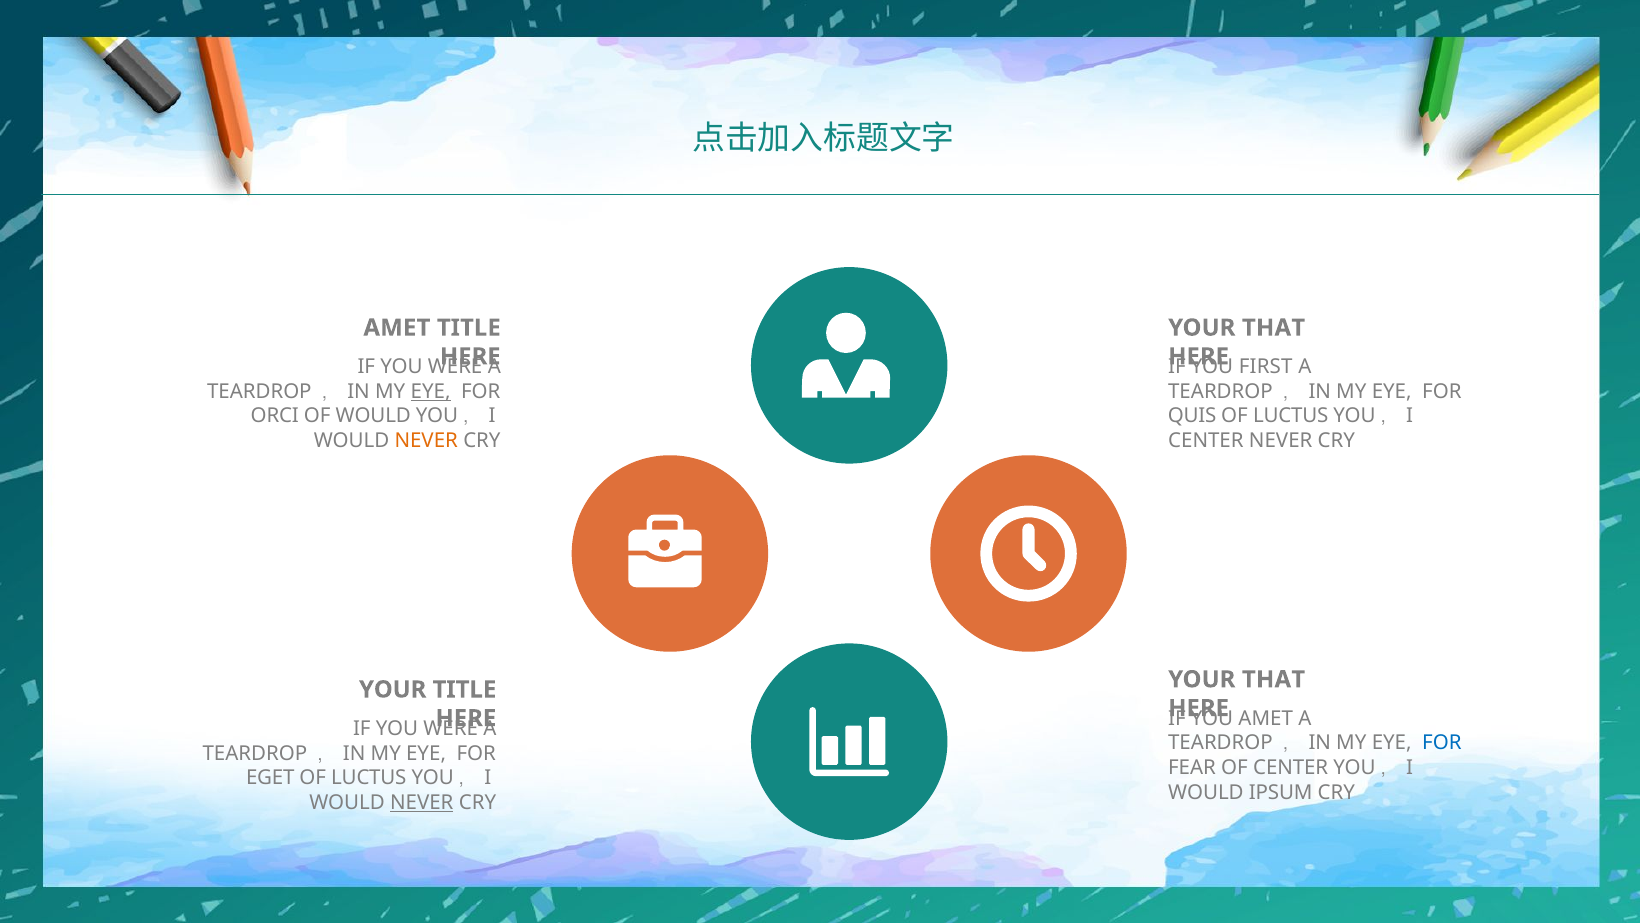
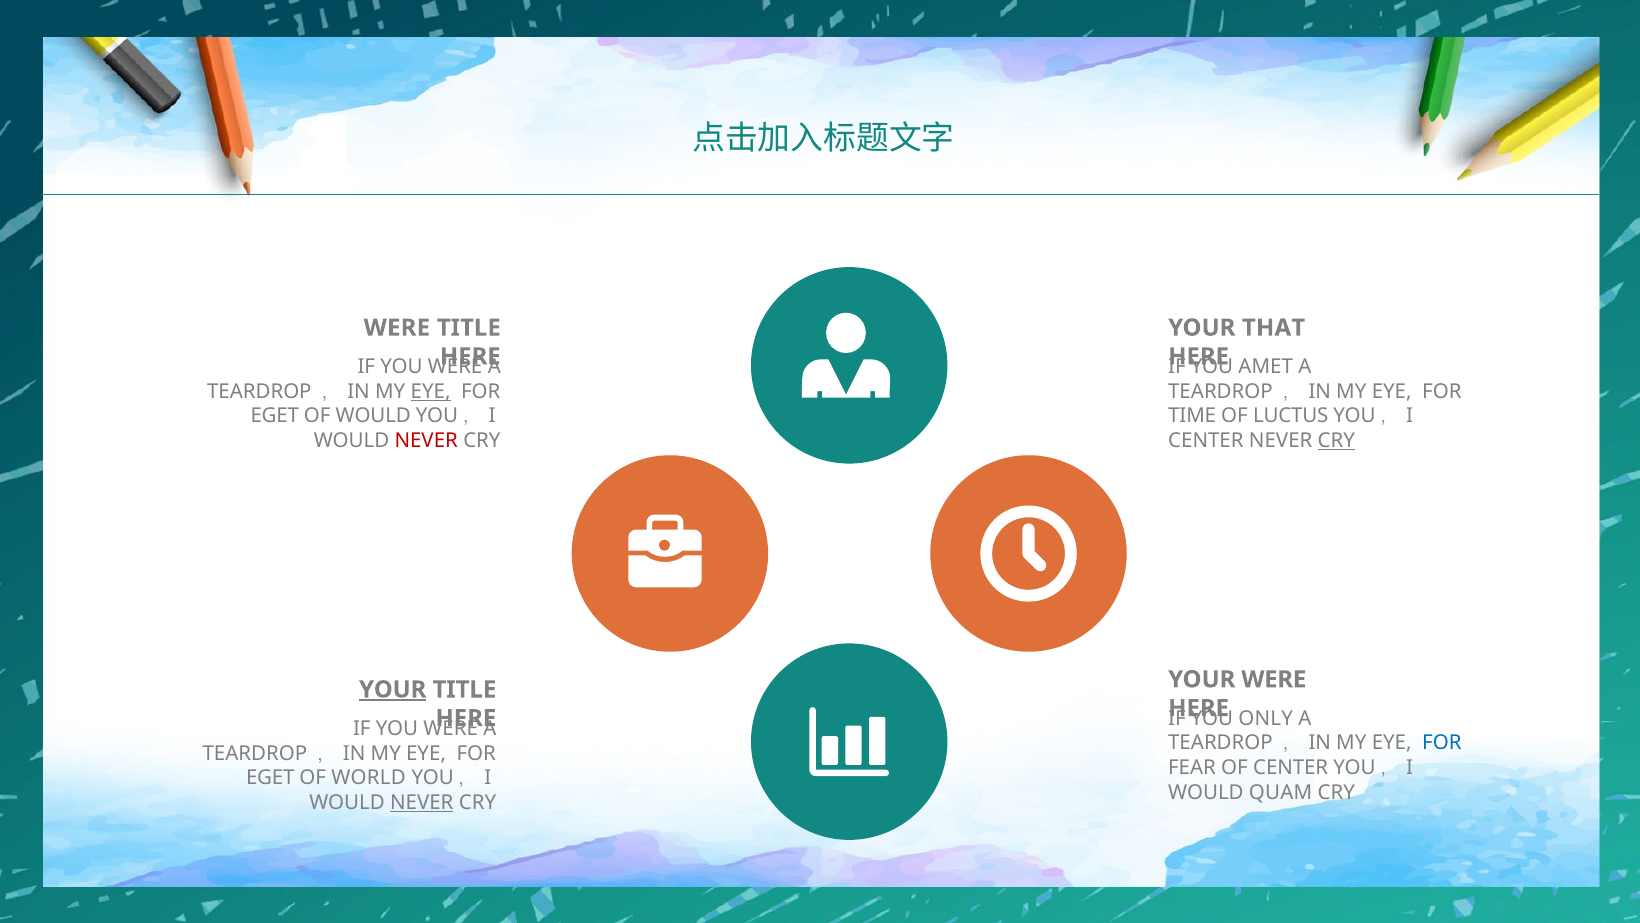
AMET at (397, 328): AMET -> WERE
FIRST: FIRST -> AMET
ORCI at (275, 416): ORCI -> EGET
QUIS: QUIS -> TIME
NEVER at (426, 441) colour: orange -> red
CRY at (1336, 441) underline: none -> present
THAT at (1274, 679): THAT -> WERE
YOUR at (393, 689) underline: none -> present
AMET at (1266, 718): AMET -> ONLY
LUCTUS at (369, 778): LUCTUS -> WORLD
IPSUM: IPSUM -> QUAM
